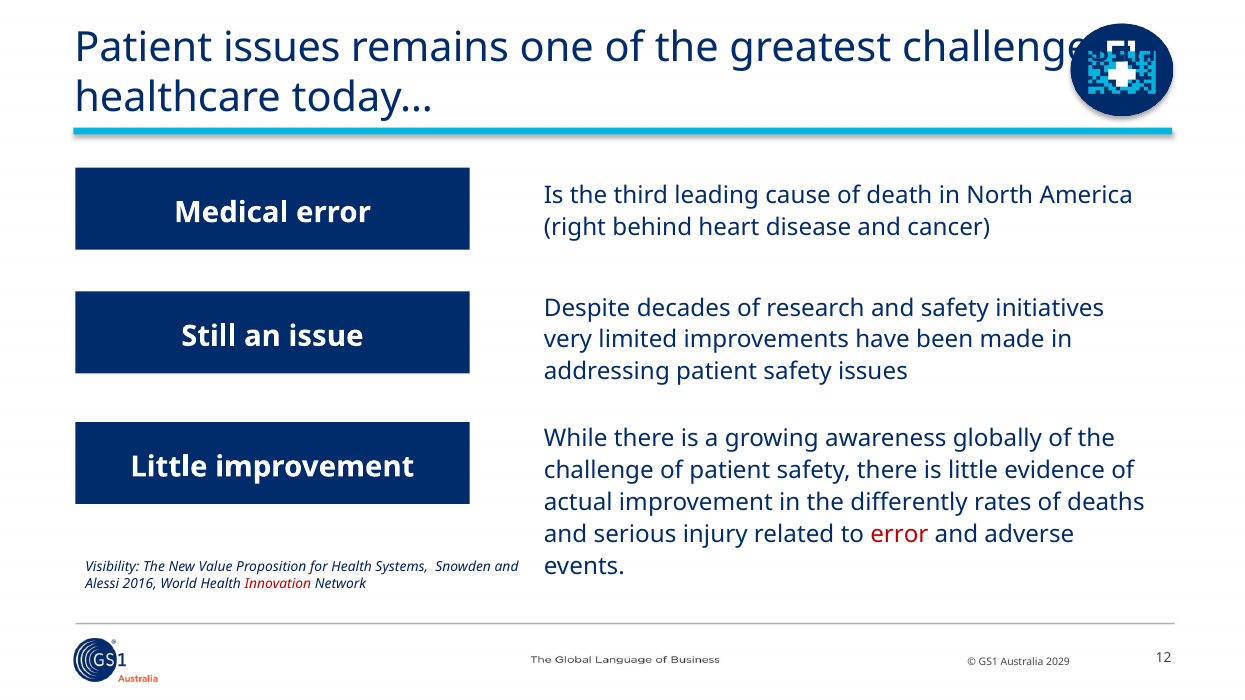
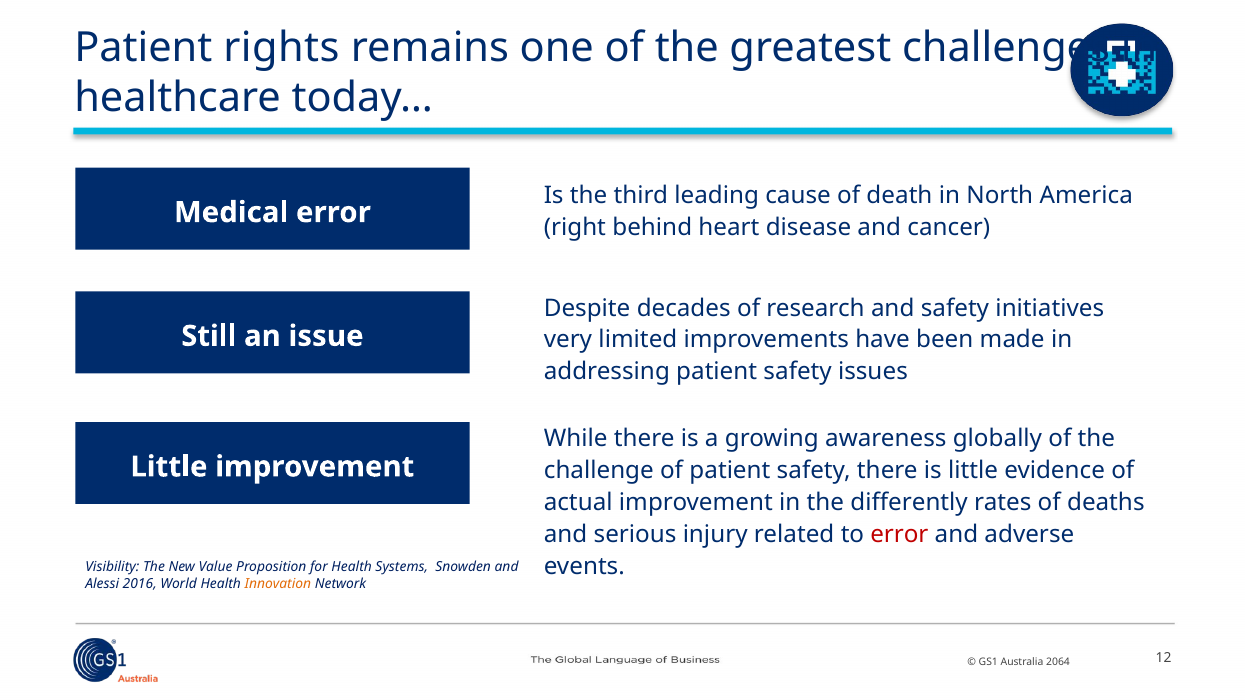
Patient issues: issues -> rights
Innovation colour: red -> orange
2029: 2029 -> 2064
